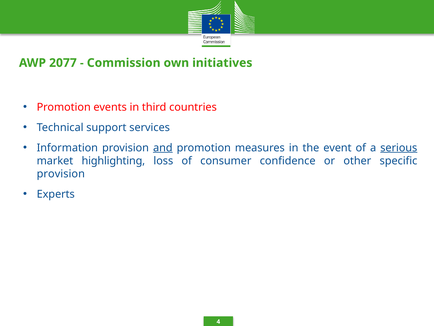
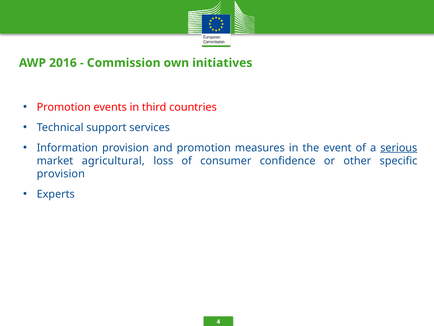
2077: 2077 -> 2016
and underline: present -> none
highlighting: highlighting -> agricultural
